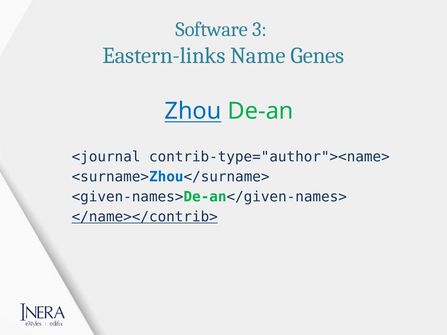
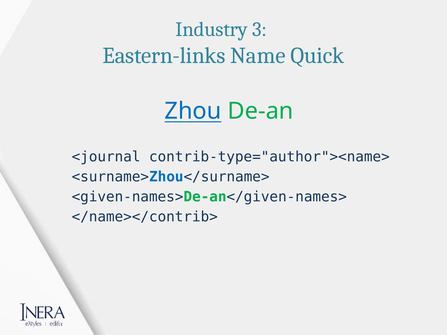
Software: Software -> Industry
Genes: Genes -> Quick
</name></contrib> underline: present -> none
